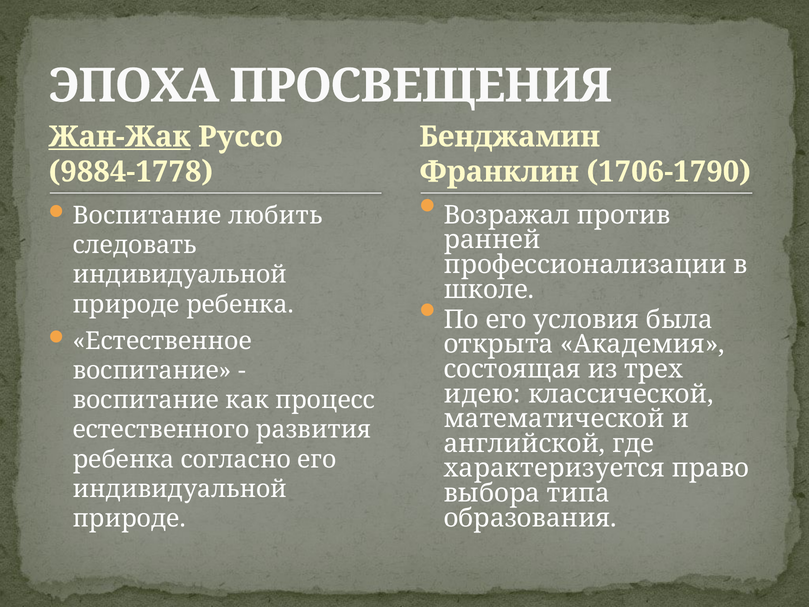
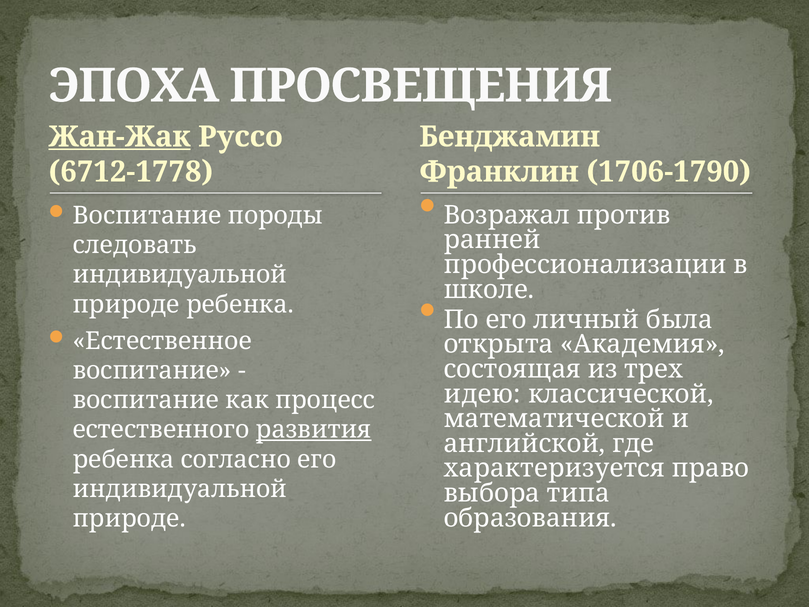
9884-1778: 9884-1778 -> 6712-1778
любить: любить -> породы
условия: условия -> личный
развития underline: none -> present
